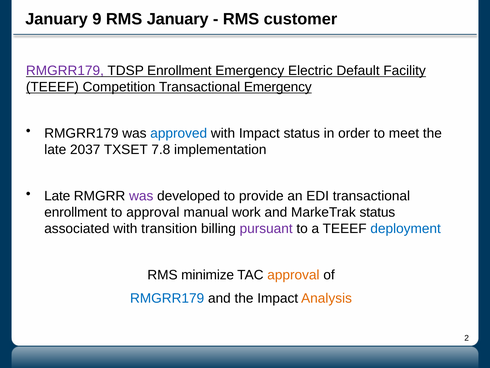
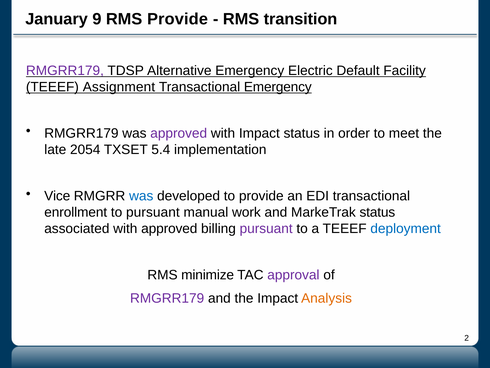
RMS January: January -> Provide
customer: customer -> transition
TDSP Enrollment: Enrollment -> Alternative
Competition: Competition -> Assignment
approved at (179, 133) colour: blue -> purple
2037: 2037 -> 2054
7.8: 7.8 -> 5.4
Late at (57, 196): Late -> Vice
was at (141, 196) colour: purple -> blue
to approval: approval -> pursuant
with transition: transition -> approved
approval at (293, 275) colour: orange -> purple
RMGRR179 at (167, 298) colour: blue -> purple
